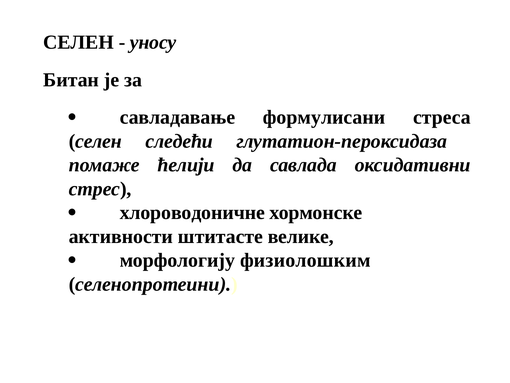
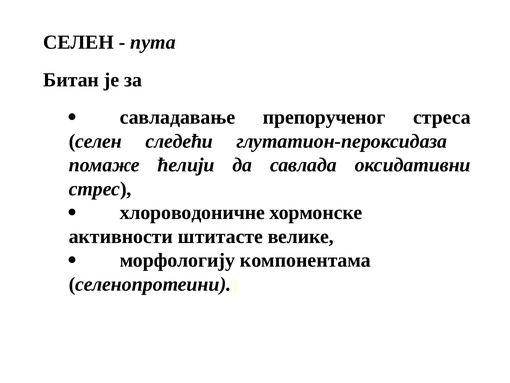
уносу: уносу -> пута
формулисани: формулисани -> препорученог
физиолошким: физиолошким -> компонентама
